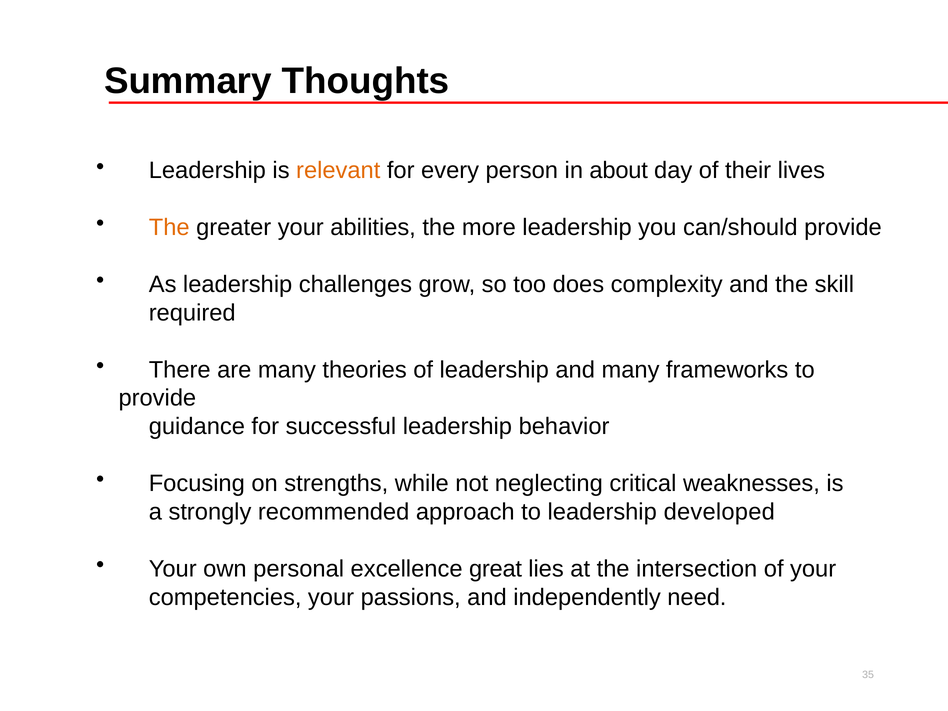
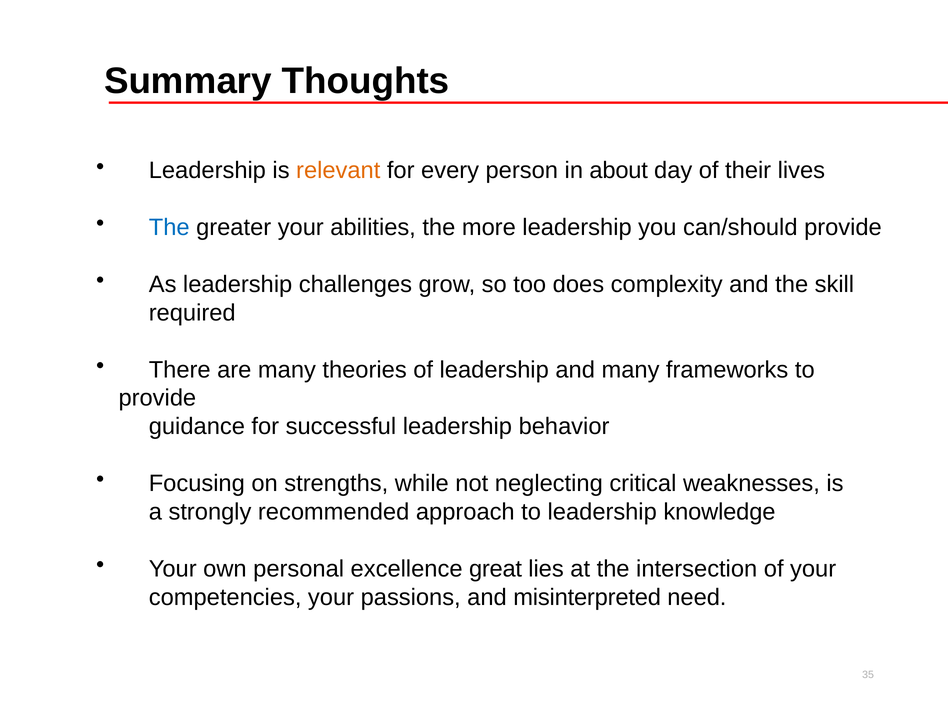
The at (169, 228) colour: orange -> blue
developed: developed -> knowledge
independently: independently -> misinterpreted
